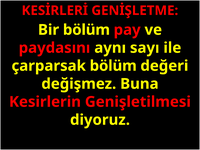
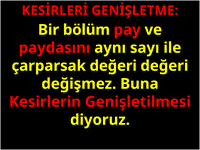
çarparsak bölüm: bölüm -> değeri
